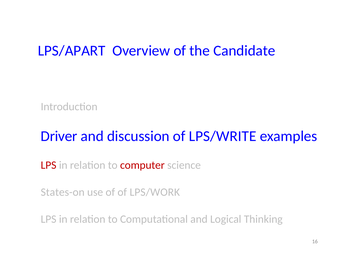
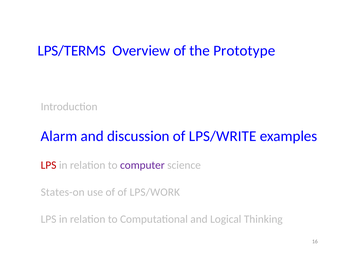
LPS/APART: LPS/APART -> LPS/TERMS
Candidate: Candidate -> Prototype
Driver: Driver -> Alarm
computer colour: red -> purple
